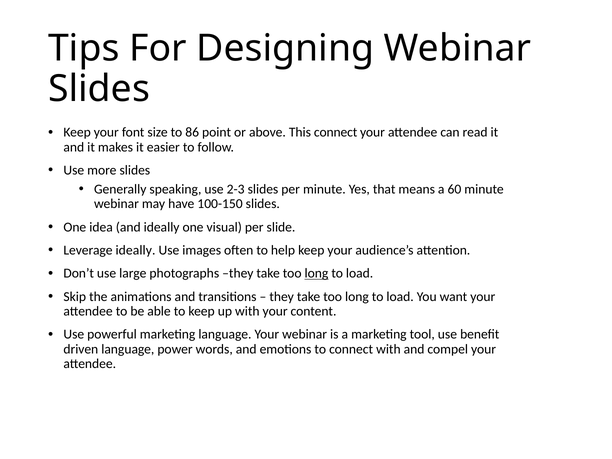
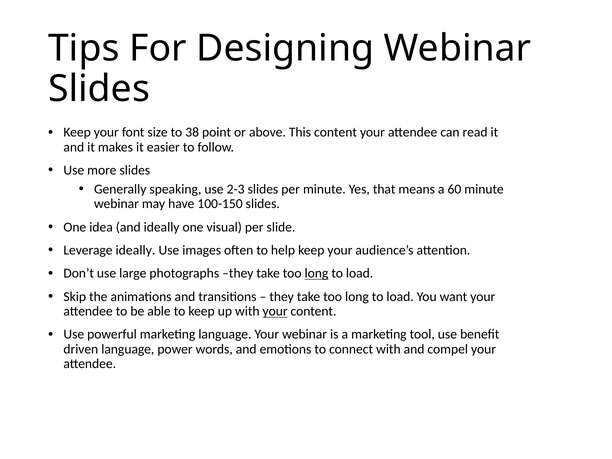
86: 86 -> 38
This connect: connect -> content
your at (275, 311) underline: none -> present
